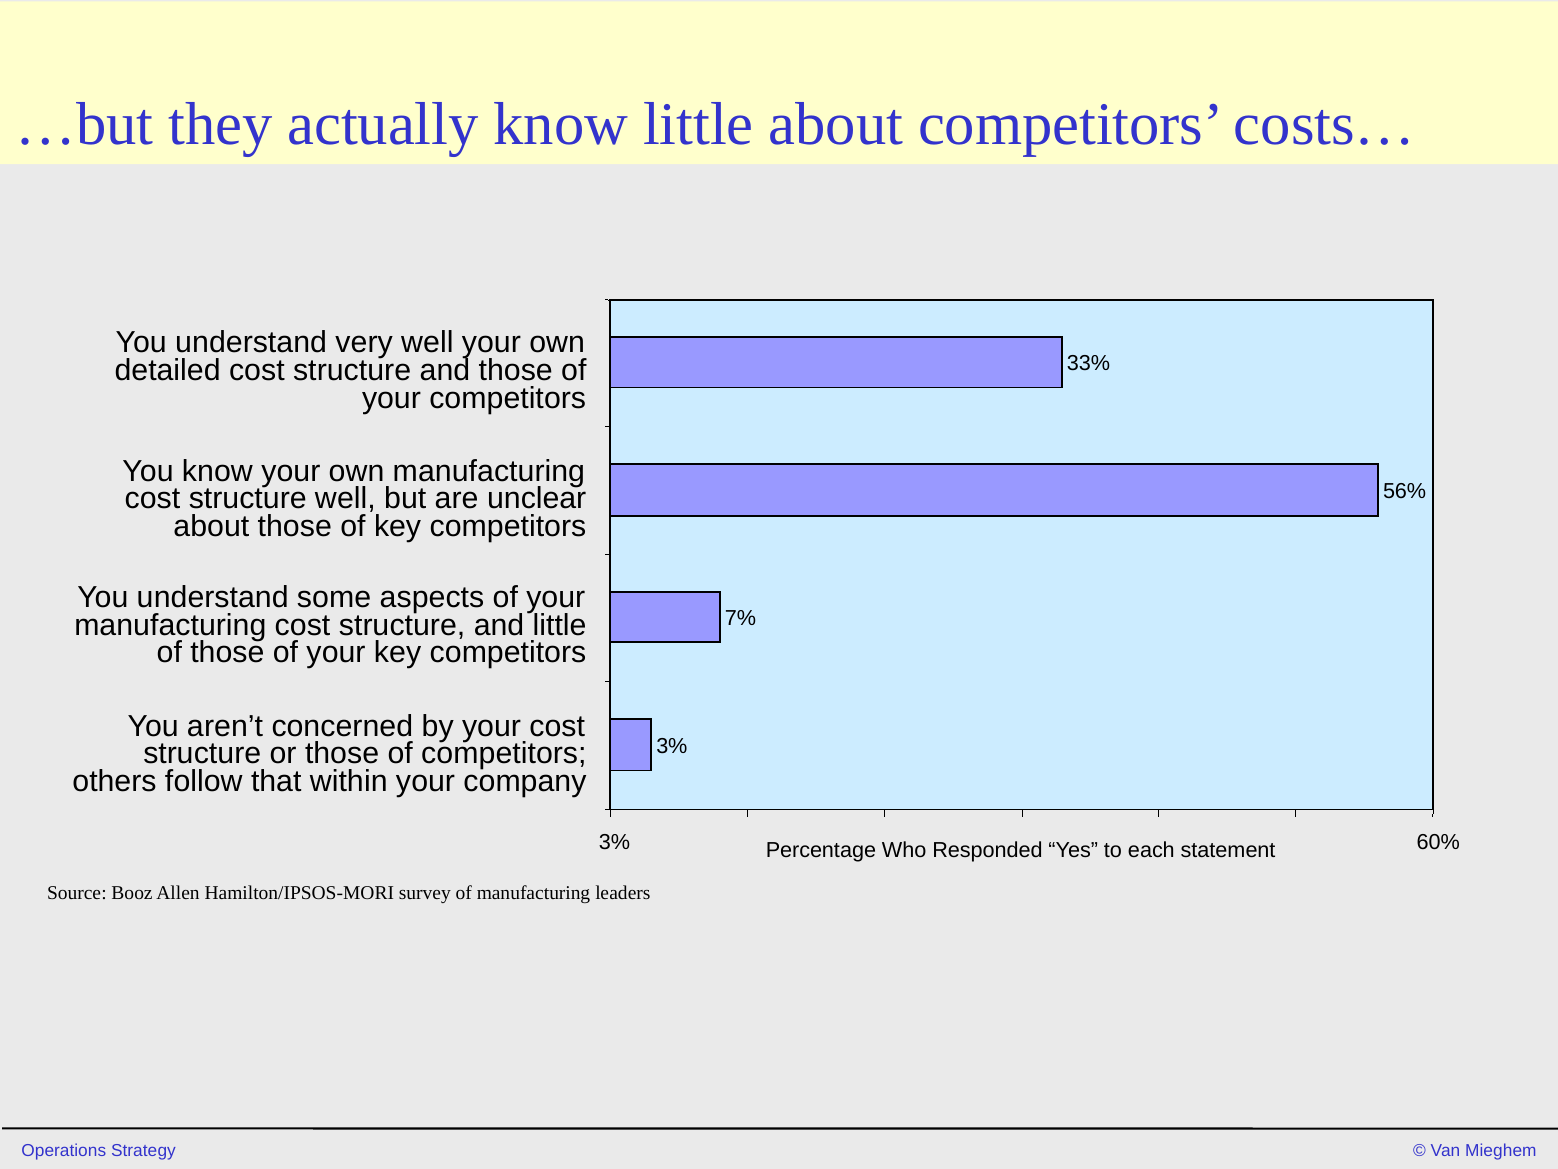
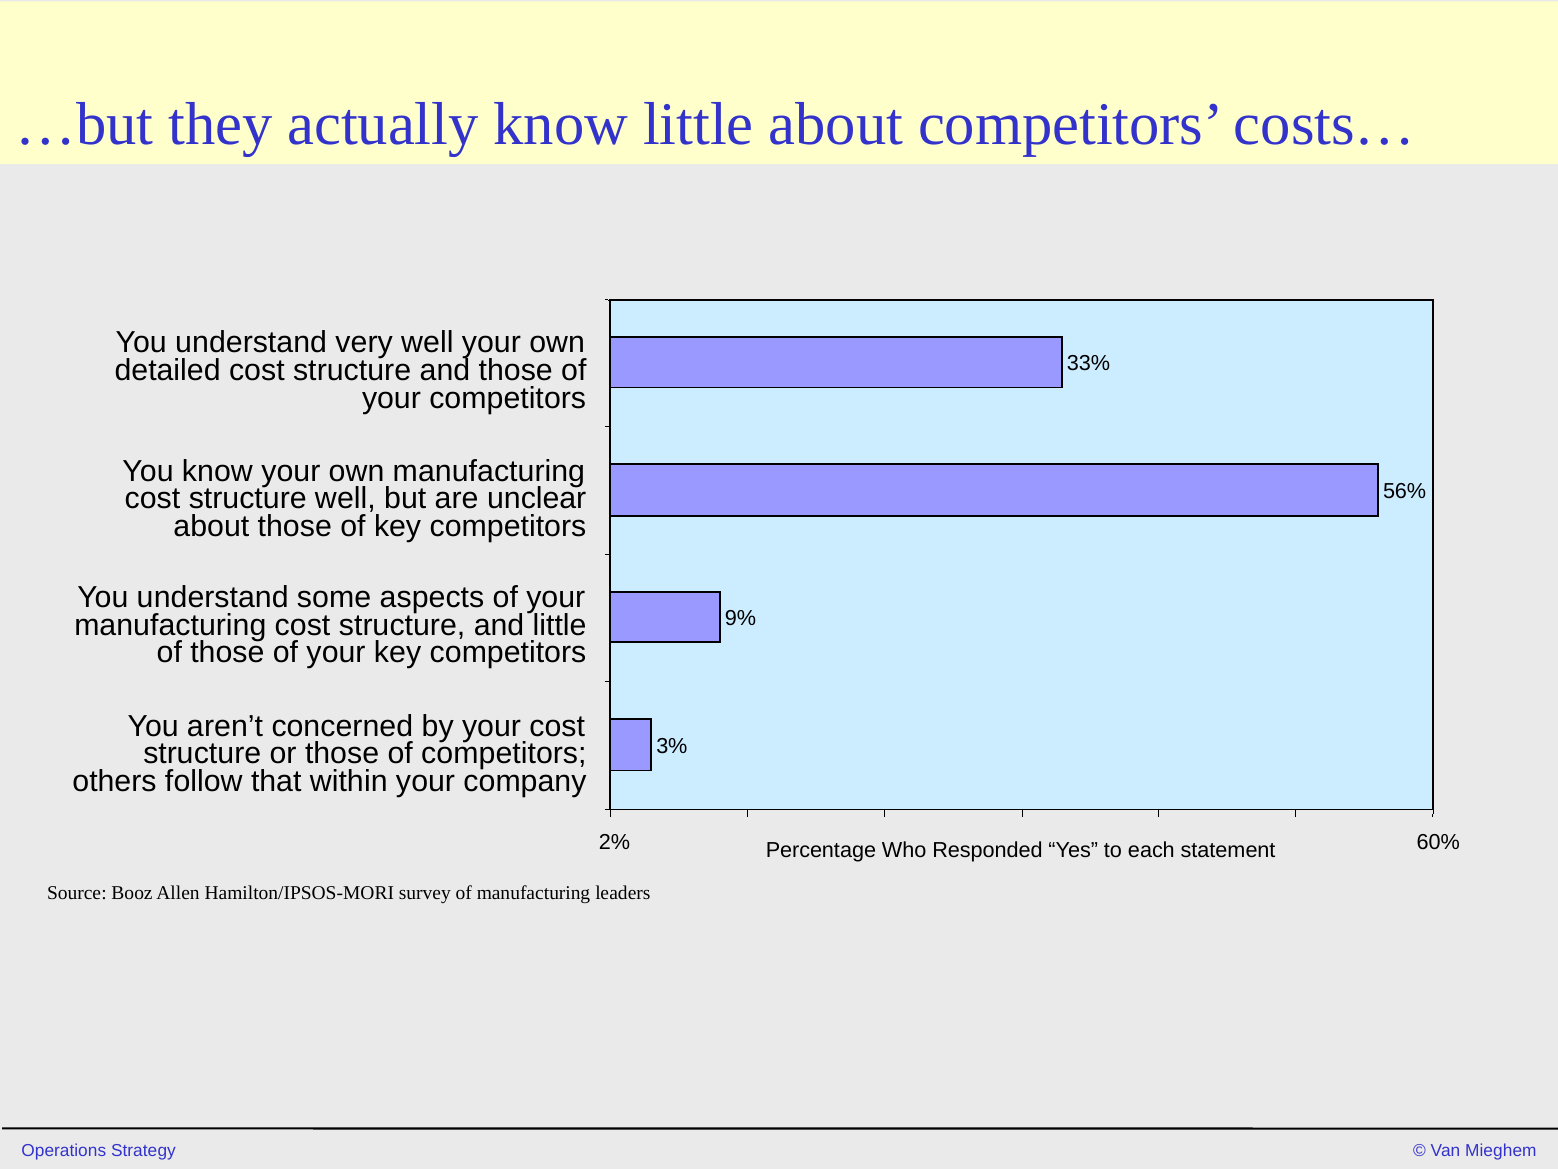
7%: 7% -> 9%
3% at (614, 842): 3% -> 2%
